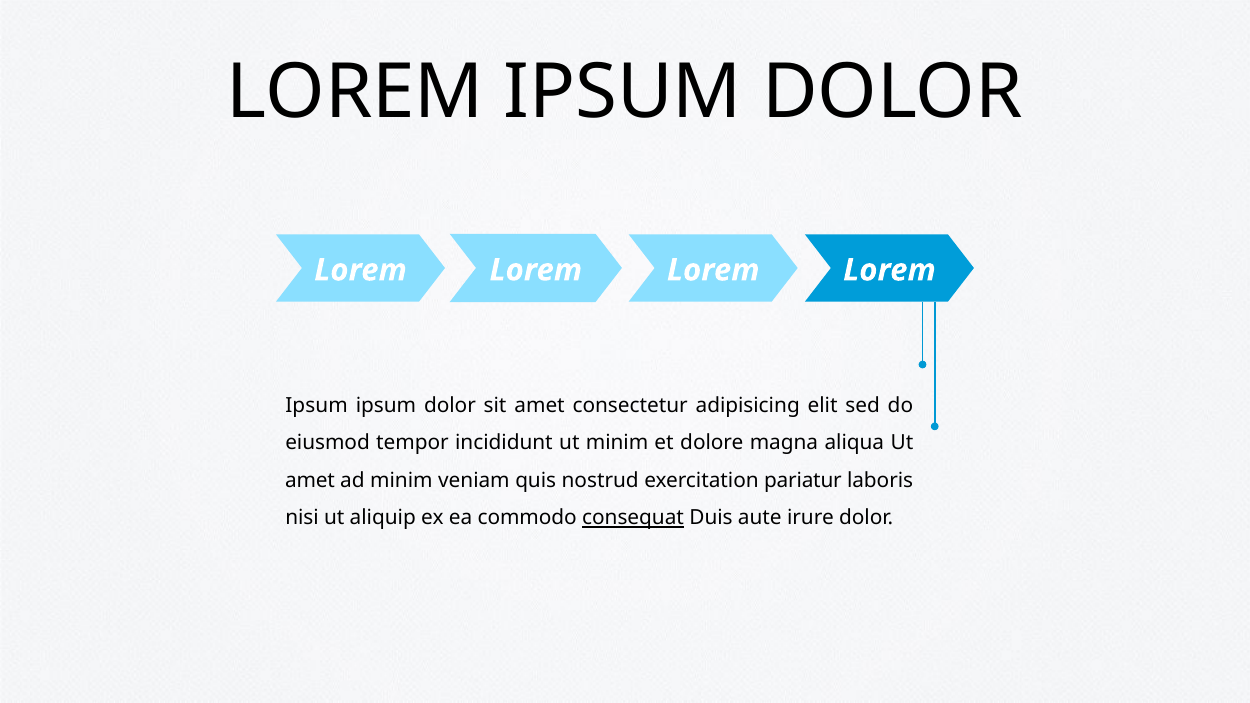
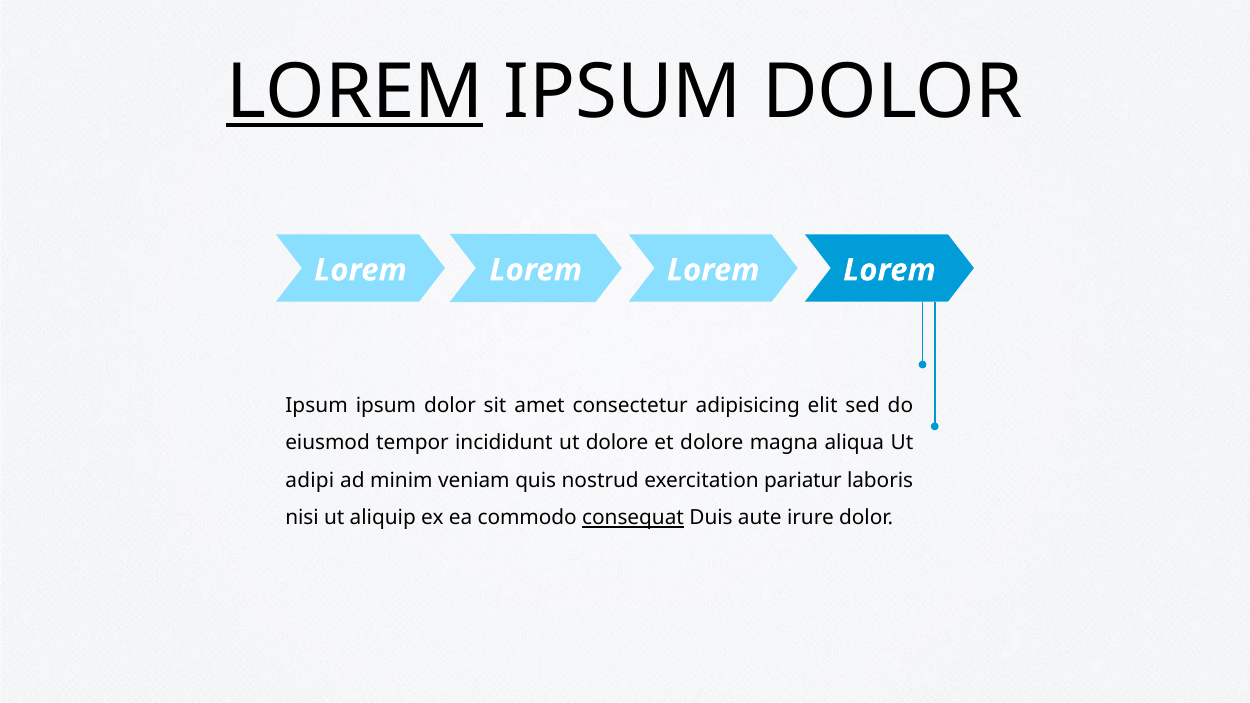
LOREM at (355, 92) underline: none -> present
ut minim: minim -> dolore
amet at (310, 481): amet -> adipi
